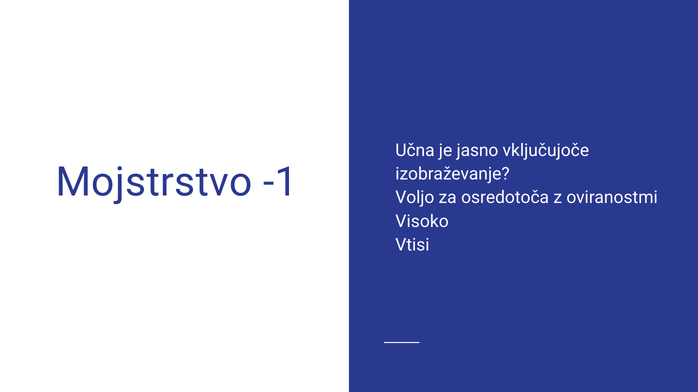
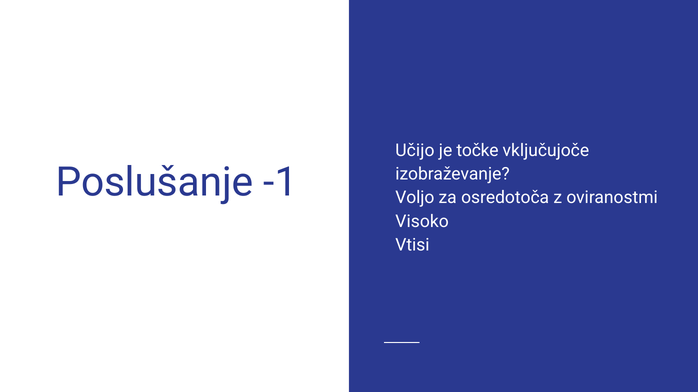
Učna: Učna -> Učijo
jasno: jasno -> točke
Mojstrstvo: Mojstrstvo -> Poslušanje
